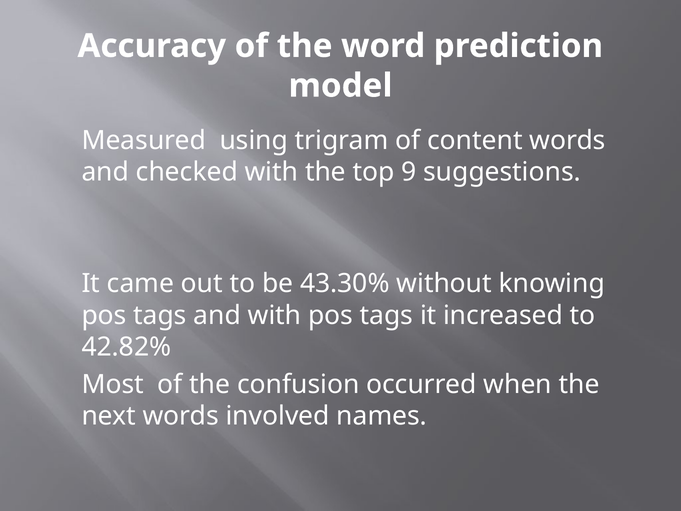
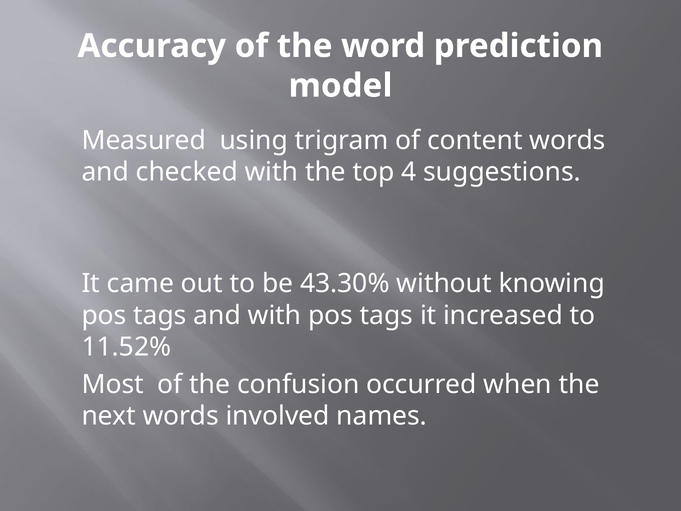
9: 9 -> 4
42.82%: 42.82% -> 11.52%
